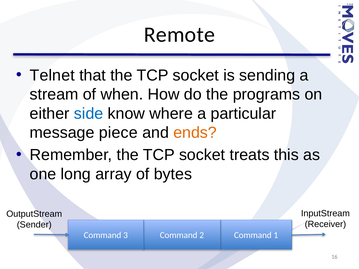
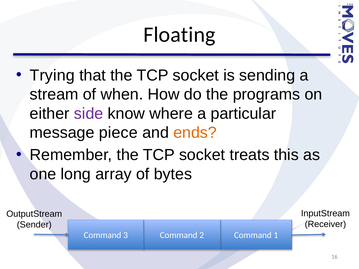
Remote: Remote -> Floating
Telnet: Telnet -> Trying
side colour: blue -> purple
